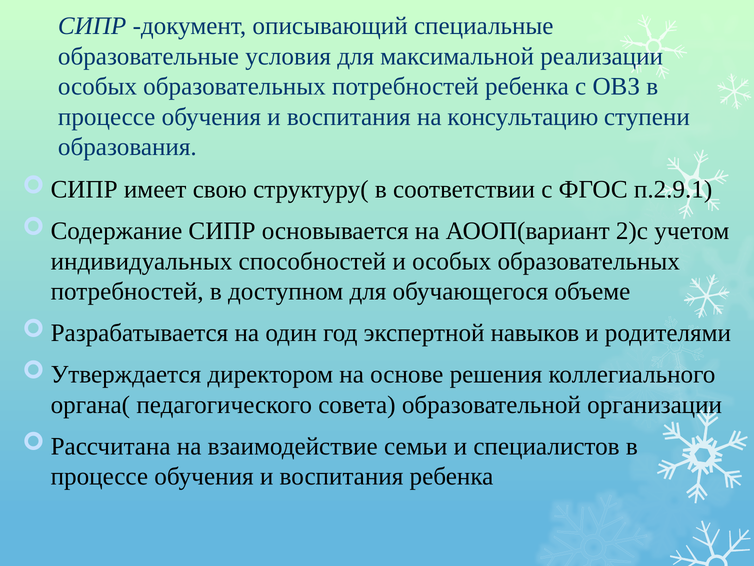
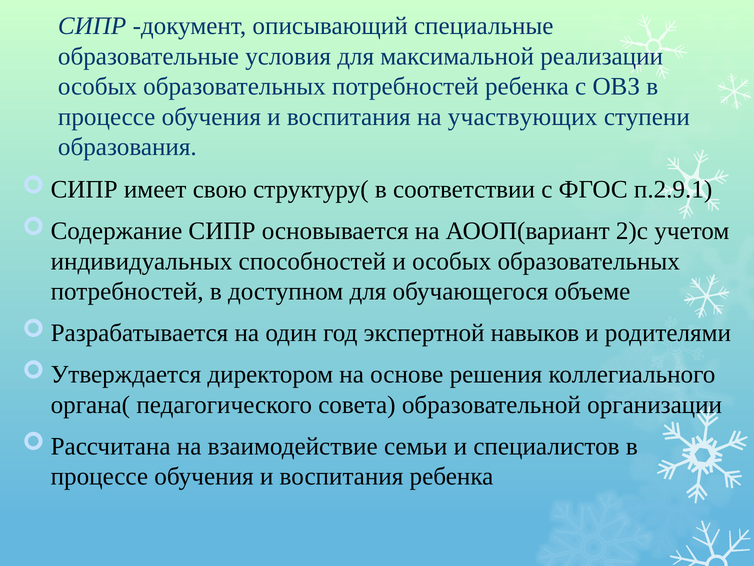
консультацию: консультацию -> участвующих
